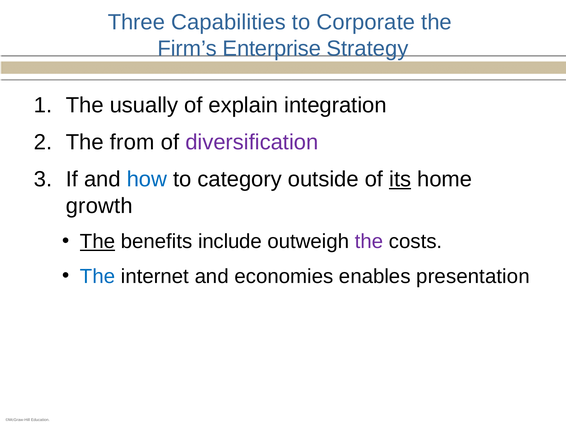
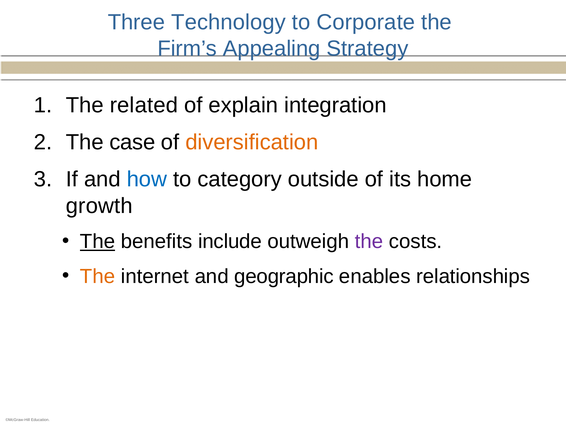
Capabilities: Capabilities -> Technology
Enterprise: Enterprise -> Appealing
usually: usually -> related
from: from -> case
diversification colour: purple -> orange
its underline: present -> none
The at (98, 277) colour: blue -> orange
economies: economies -> geographic
presentation: presentation -> relationships
